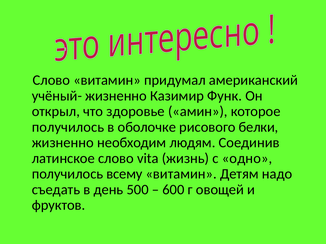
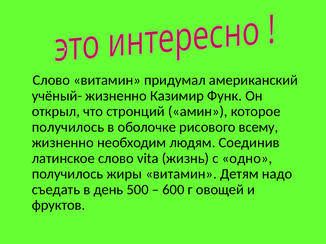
здоровье: здоровье -> стронций
белки: белки -> всему
всему: всему -> жиры
